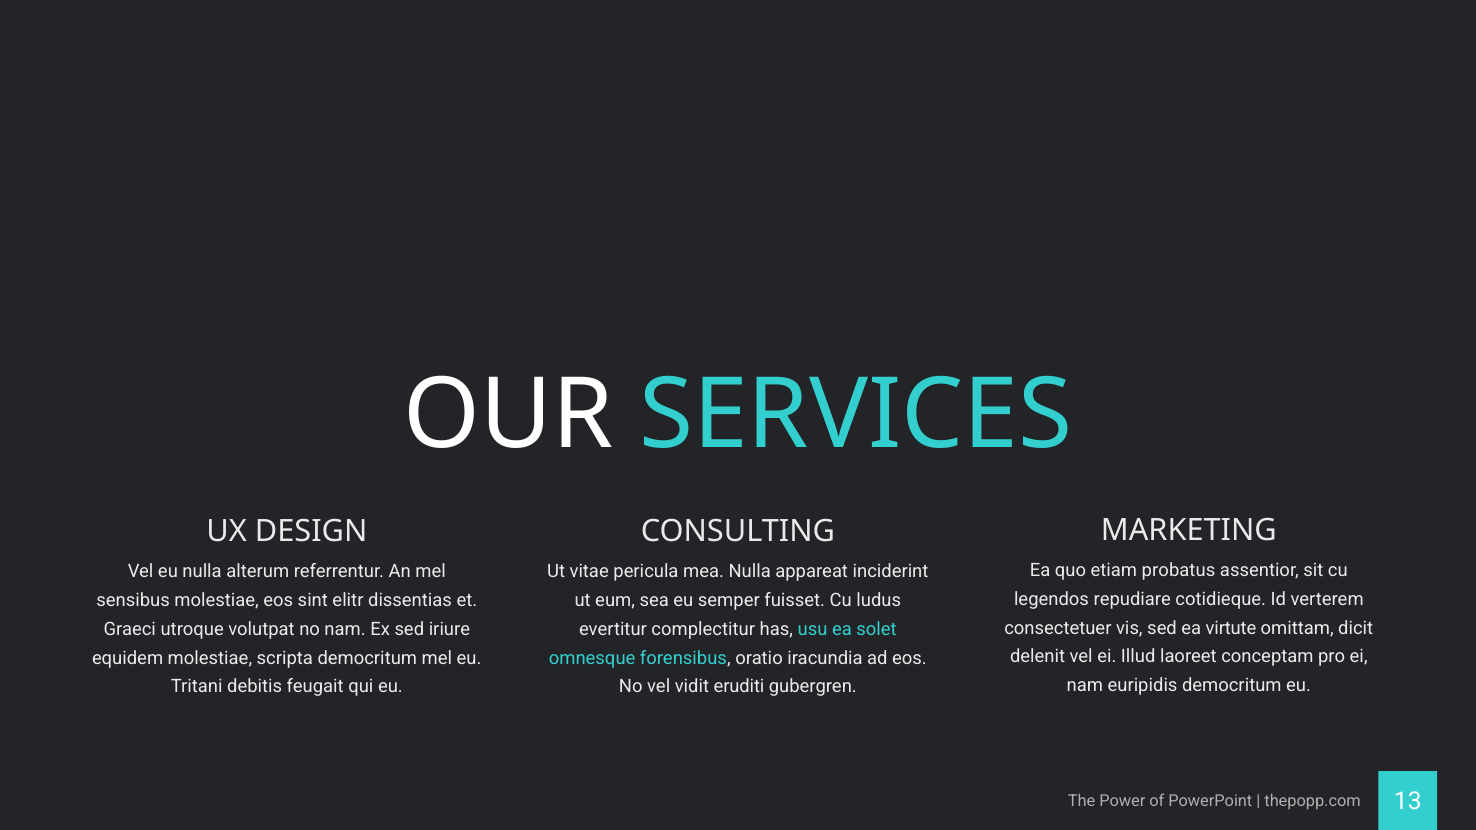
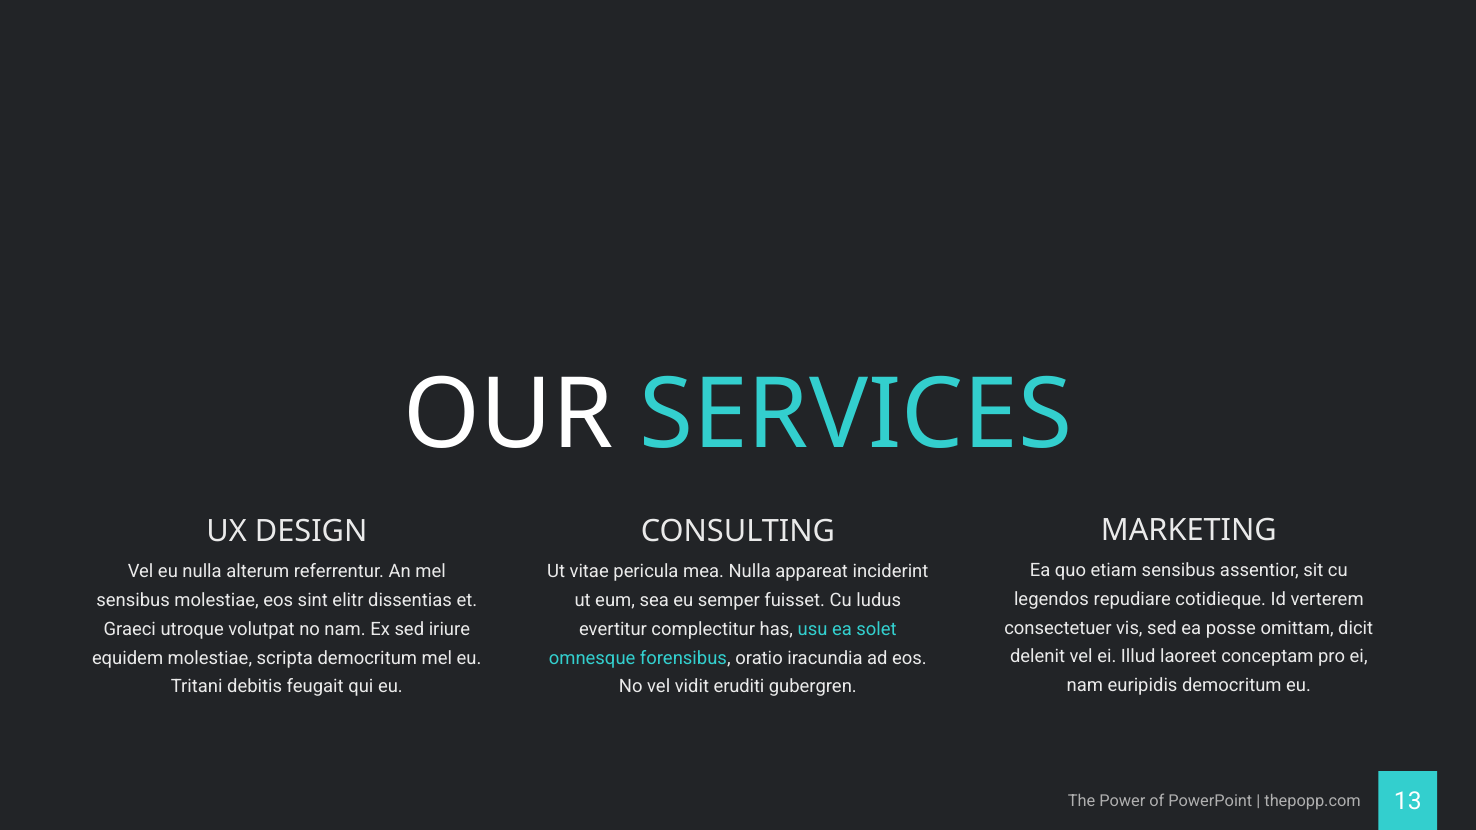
etiam probatus: probatus -> sensibus
virtute: virtute -> posse
